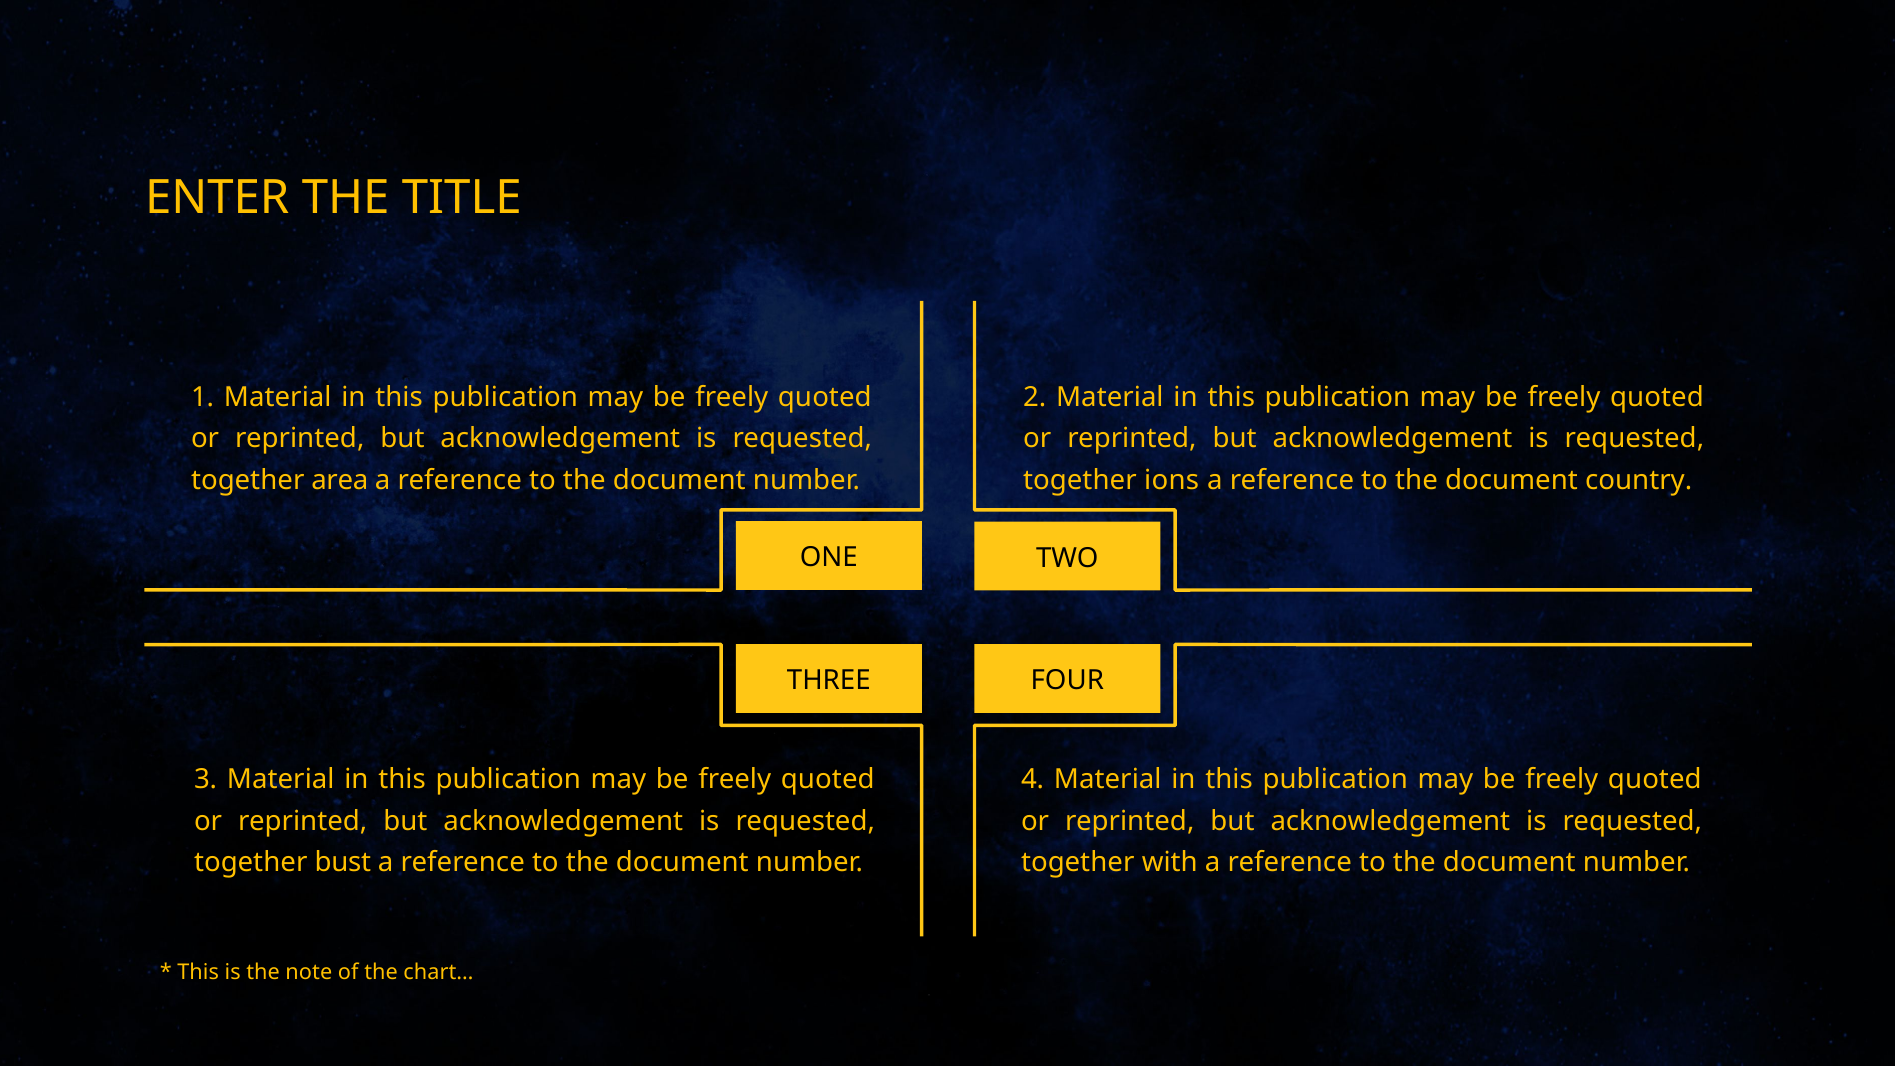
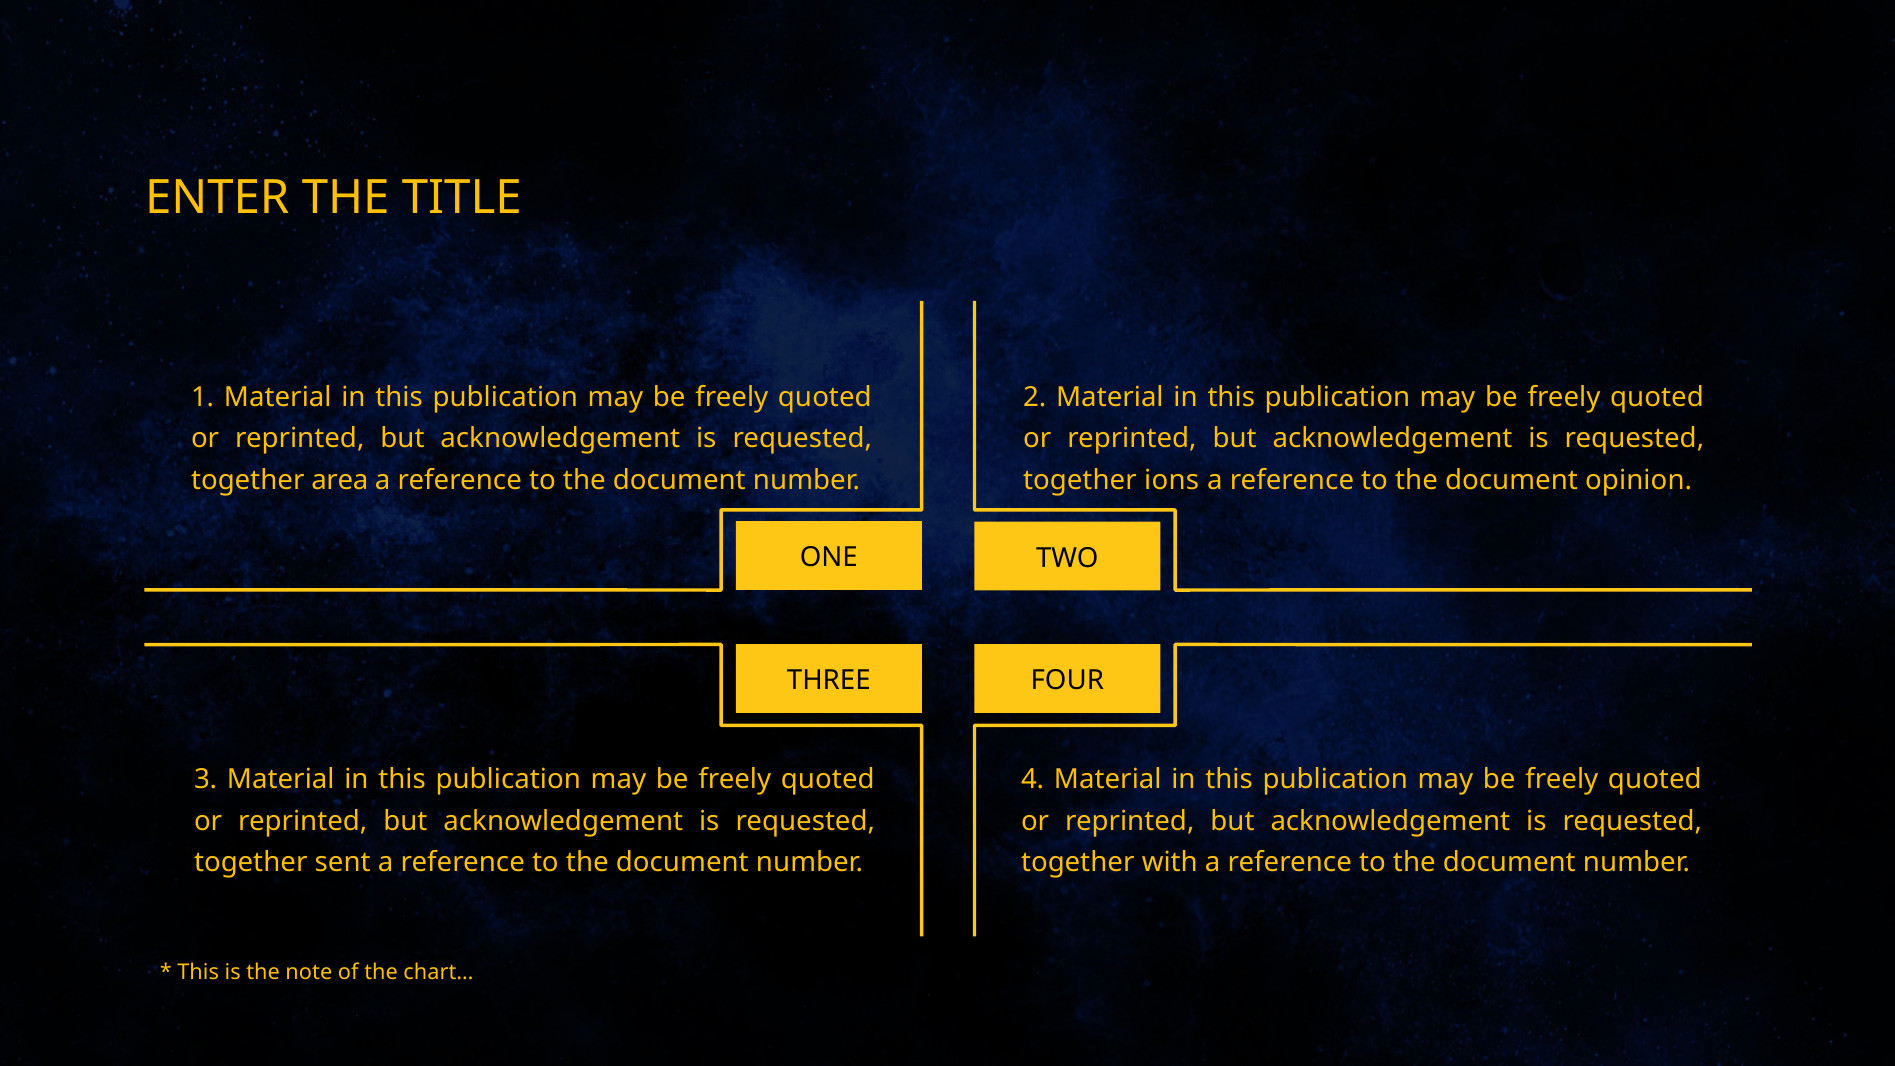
country: country -> opinion
bust: bust -> sent
